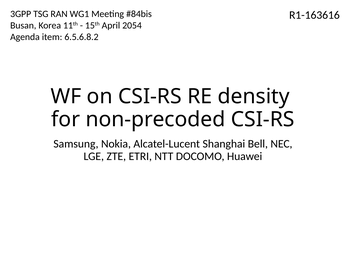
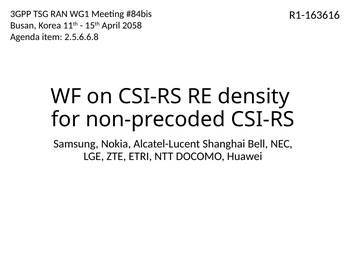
2054: 2054 -> 2058
6.5.6.8.2: 6.5.6.8.2 -> 2.5.6.6.8
